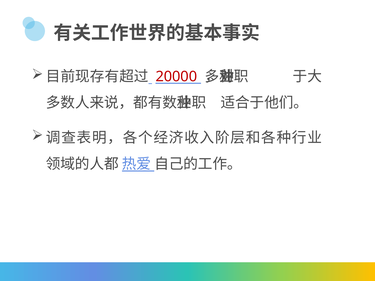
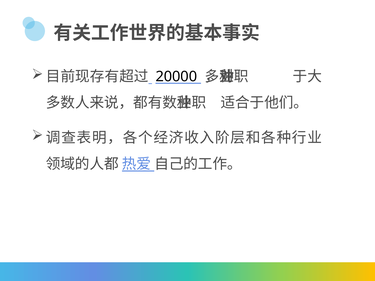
20000 colour: red -> black
